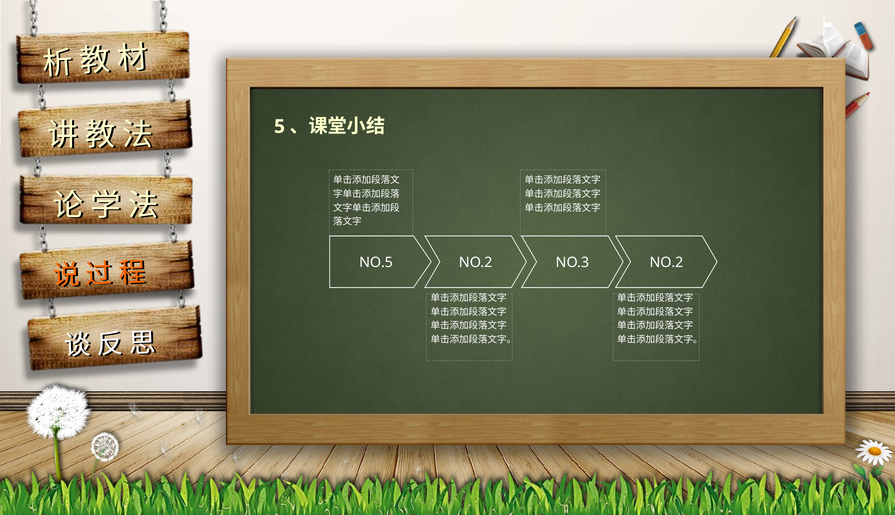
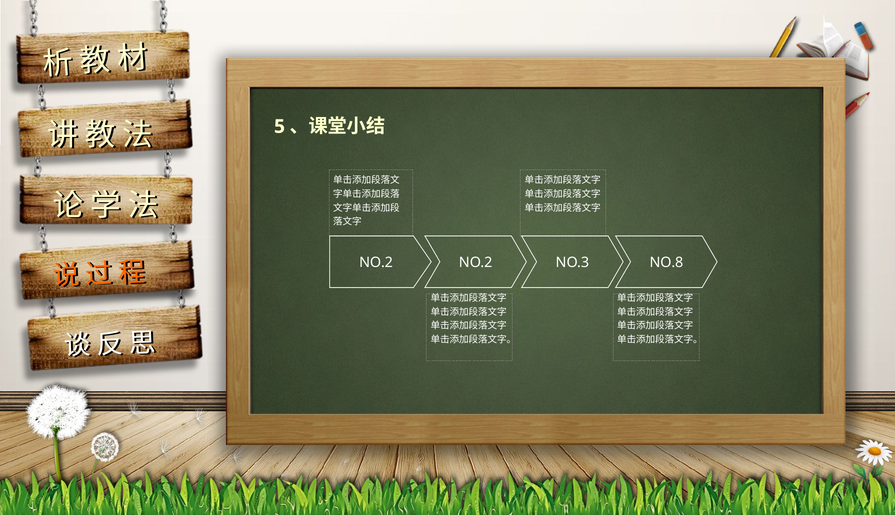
NO.5 at (376, 263): NO.5 -> NO.2
NO.3 NO.2: NO.2 -> NO.8
